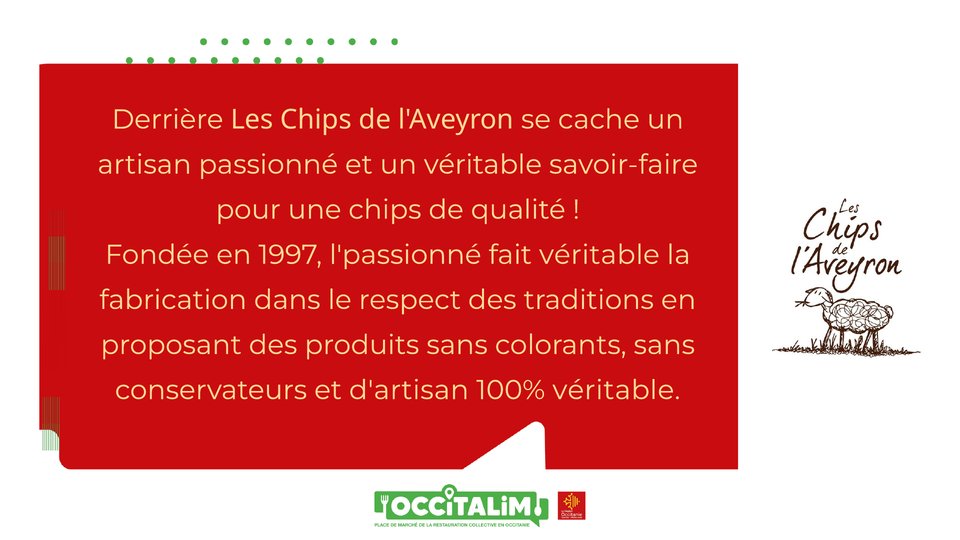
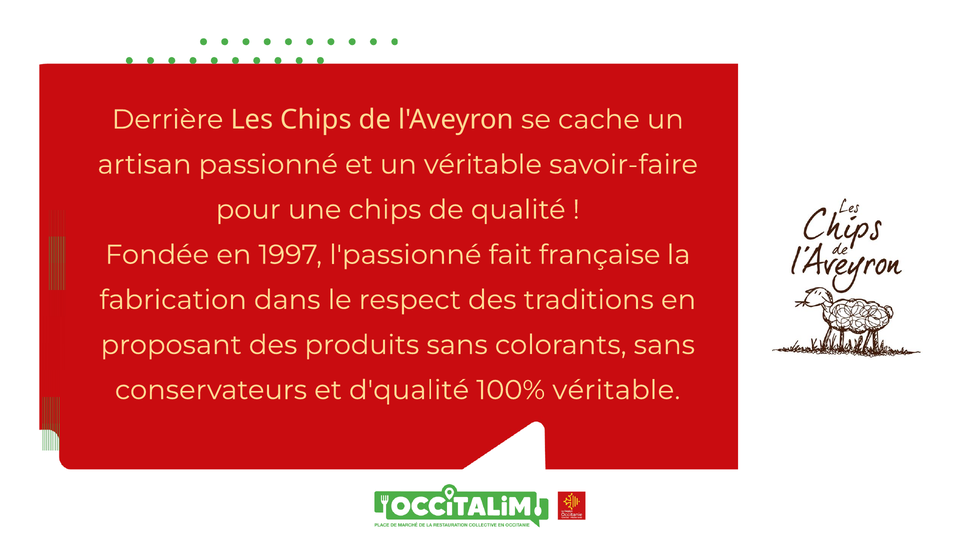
fait véritable: véritable -> française
d'artisan: d'artisan -> d'qualité
